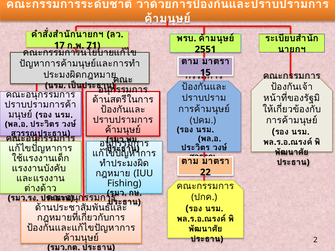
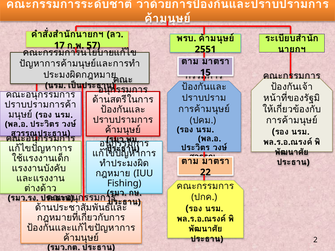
71: 71 -> 57
